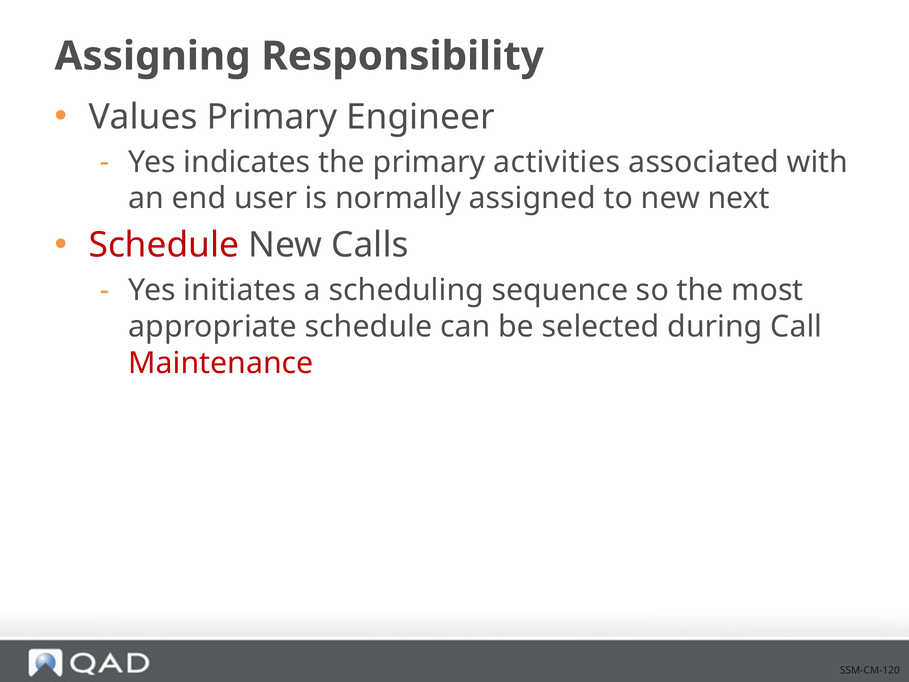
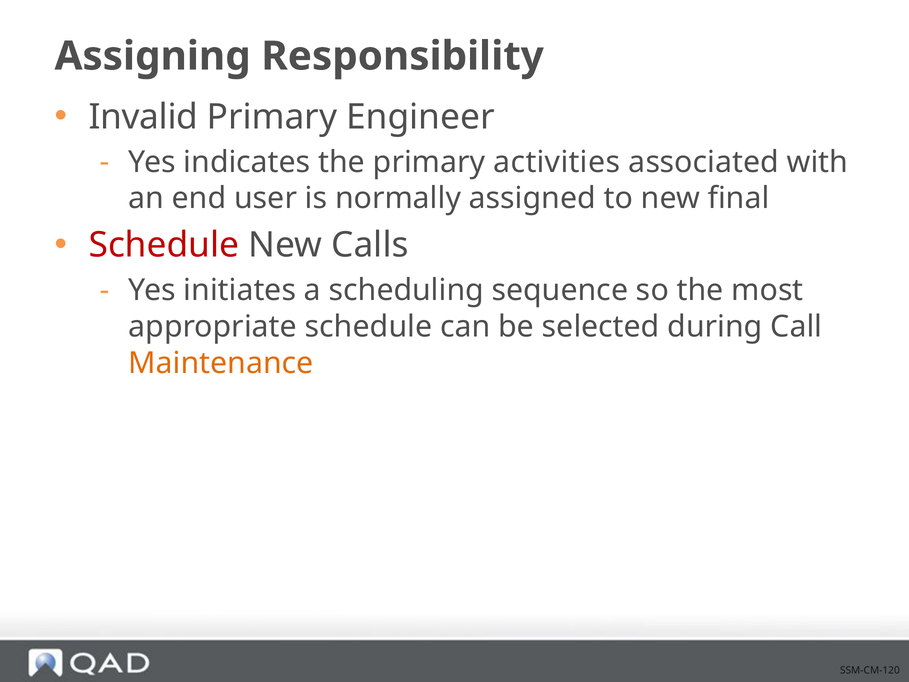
Values: Values -> Invalid
next: next -> final
Maintenance colour: red -> orange
